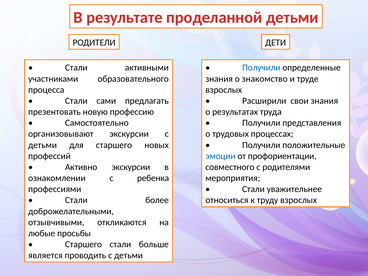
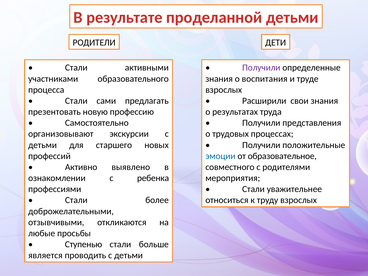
Получили at (261, 68) colour: blue -> purple
знакомство: знакомство -> воспитания
профориентации: профориентации -> образовательное
Активно экскурсии: экскурсии -> выявлено
Старшего at (83, 244): Старшего -> Ступенью
